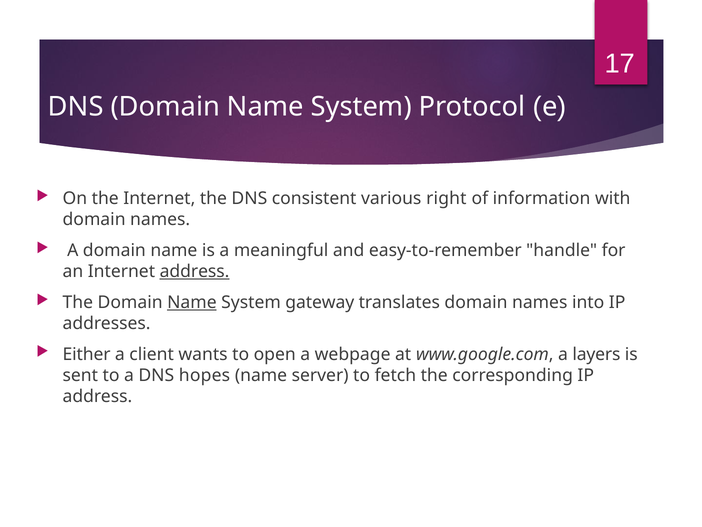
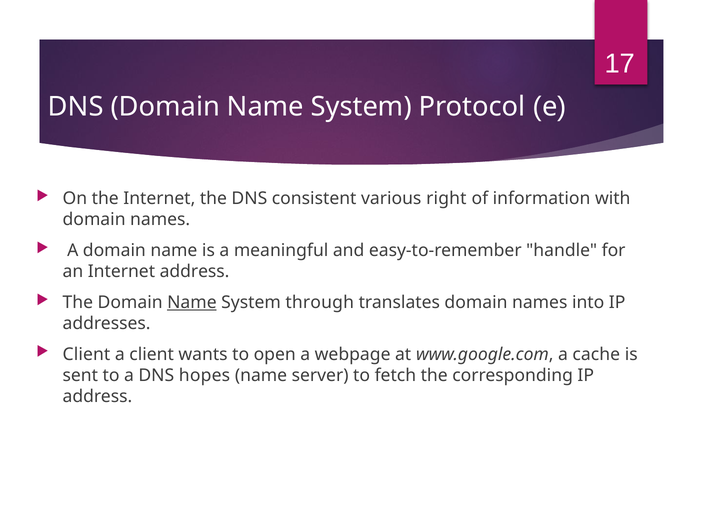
address at (195, 271) underline: present -> none
gateway: gateway -> through
Either at (87, 354): Either -> Client
layers: layers -> cache
